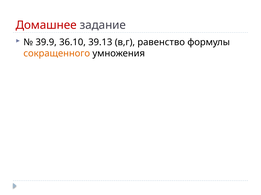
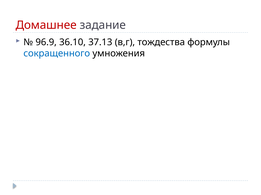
39.9: 39.9 -> 96.9
39.13: 39.13 -> 37.13
равенство: равенство -> тождества
сокращенного colour: orange -> blue
